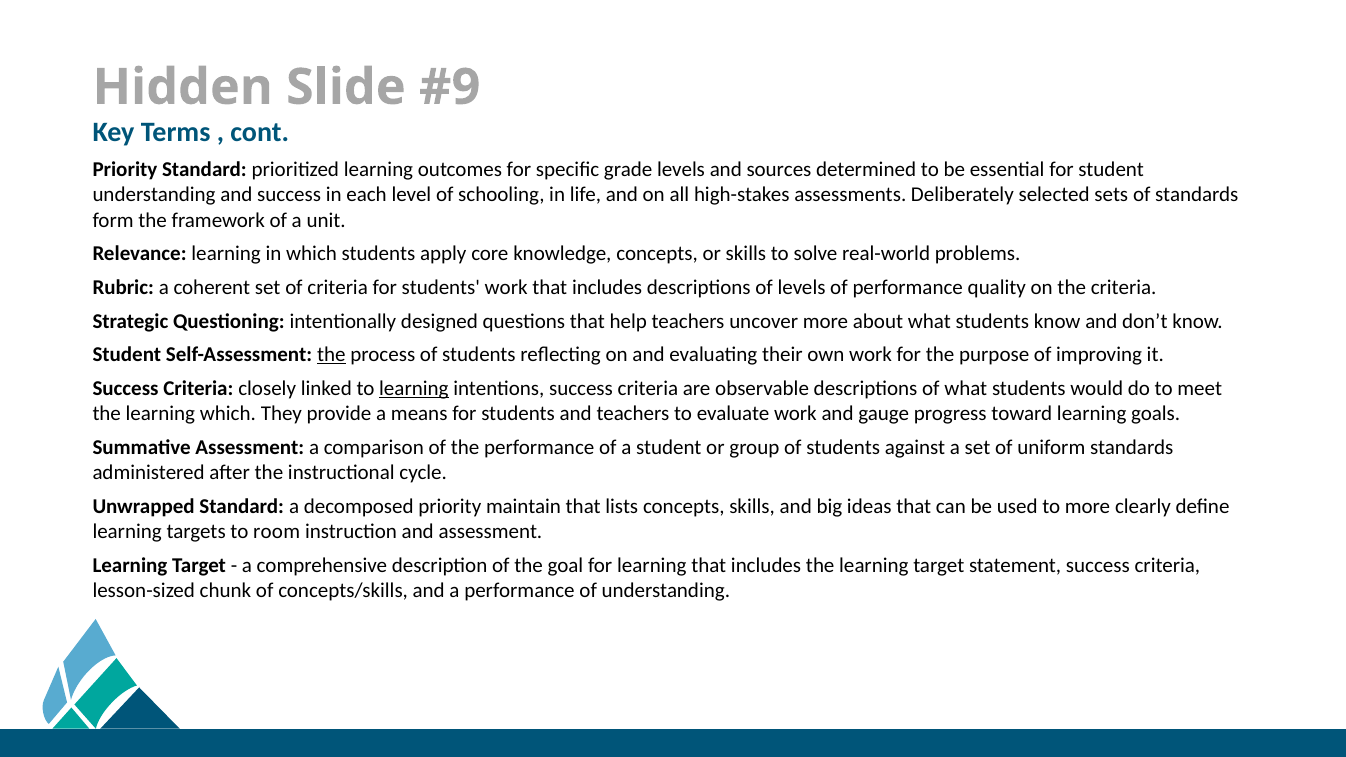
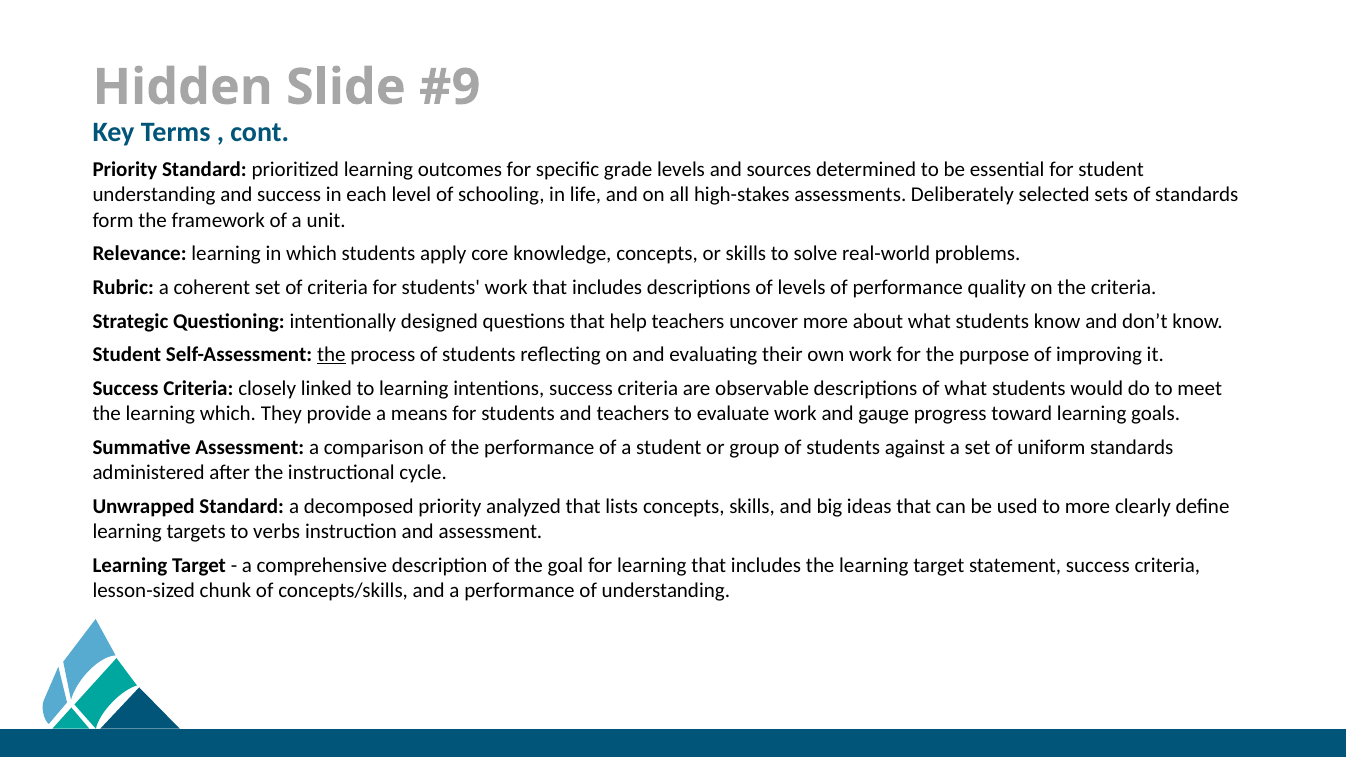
learning at (414, 389) underline: present -> none
maintain: maintain -> analyzed
room: room -> verbs
